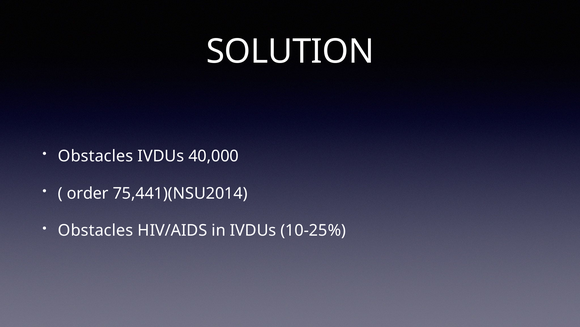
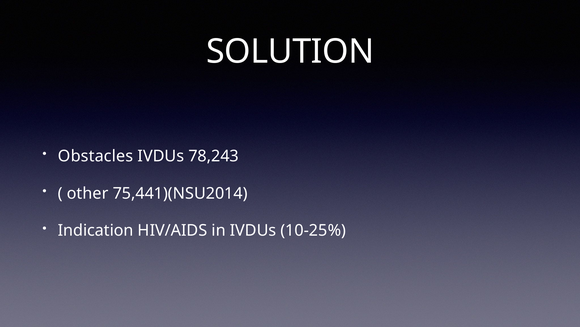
40,000: 40,000 -> 78,243
order: order -> other
Obstacles at (96, 230): Obstacles -> Indication
